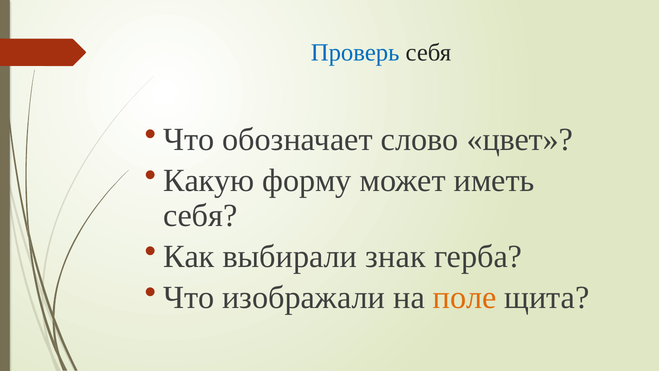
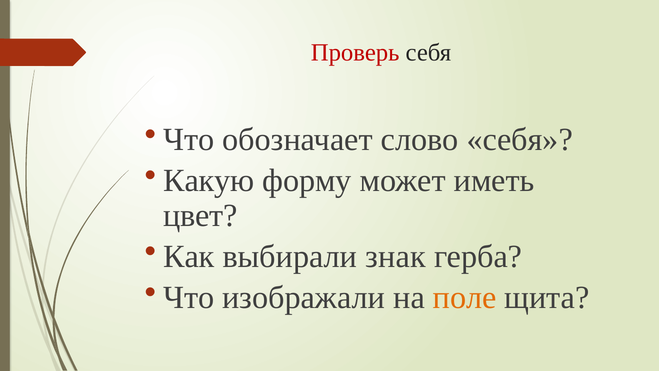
Проверь colour: blue -> red
слово цвет: цвет -> себя
себя at (200, 215): себя -> цвет
